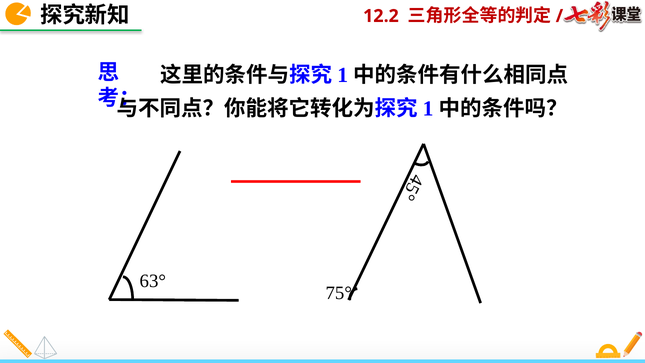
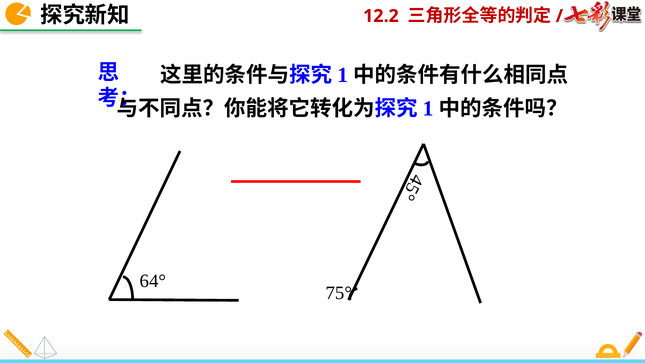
63°: 63° -> 64°
